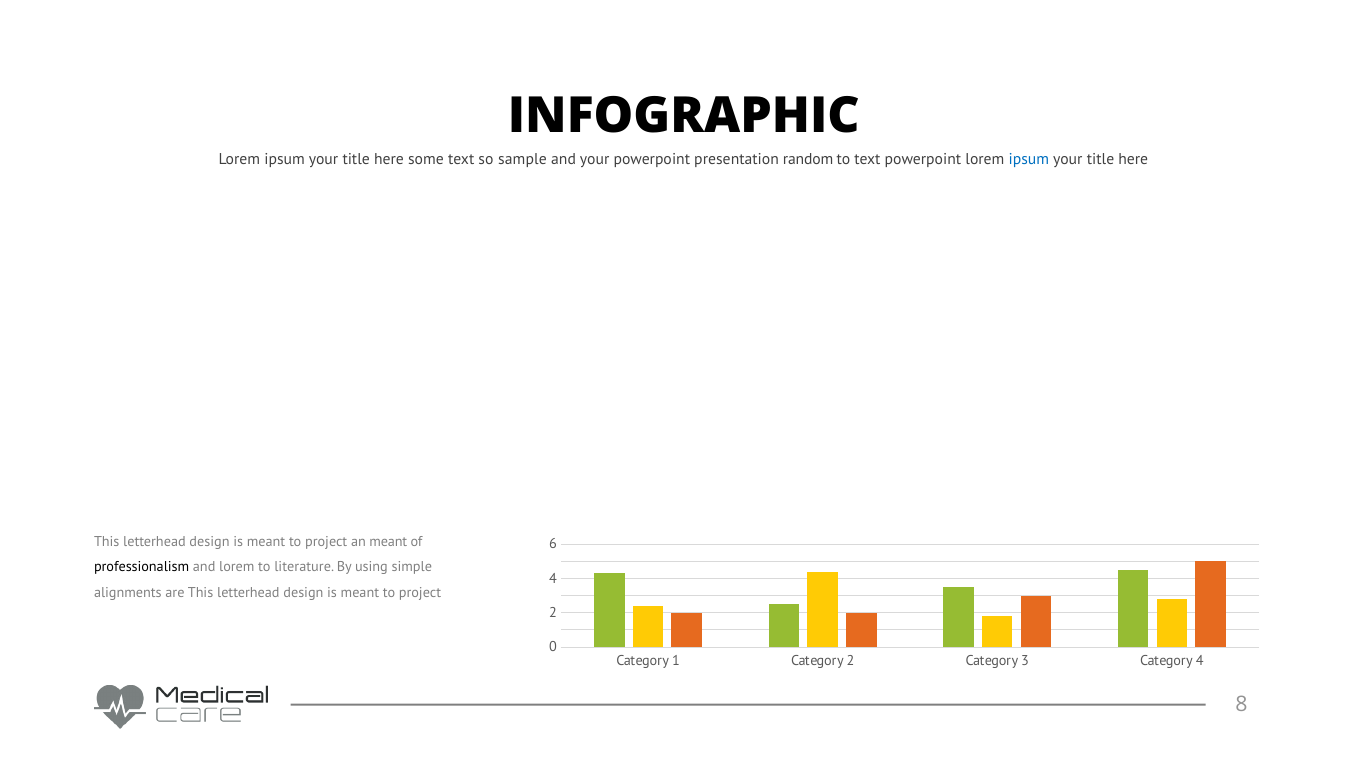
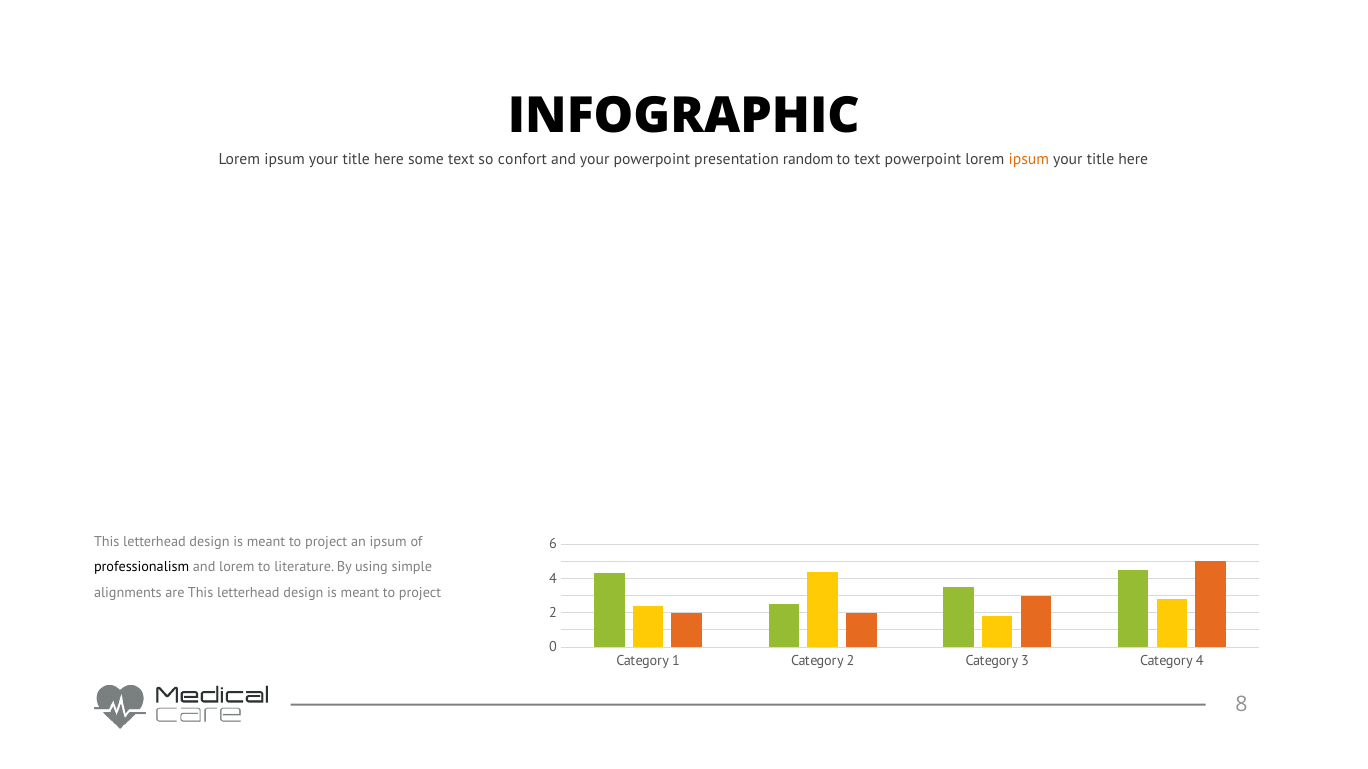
sample: sample -> confort
ipsum at (1029, 160) colour: blue -> orange
an meant: meant -> ipsum
